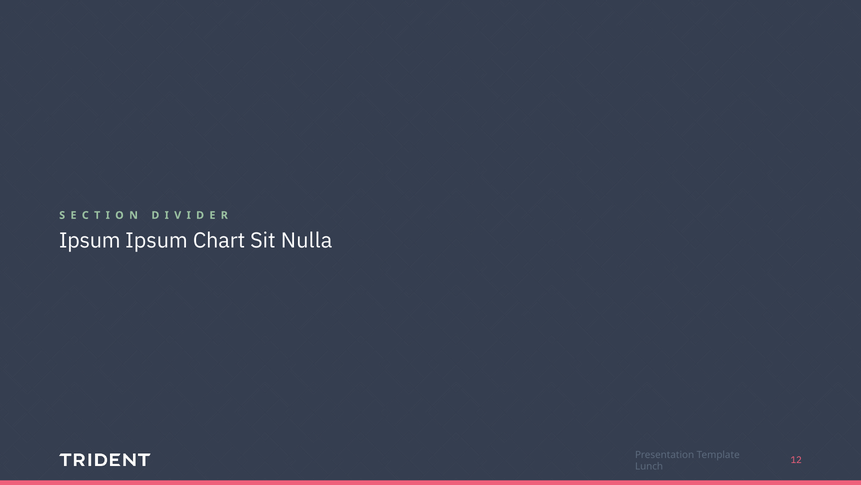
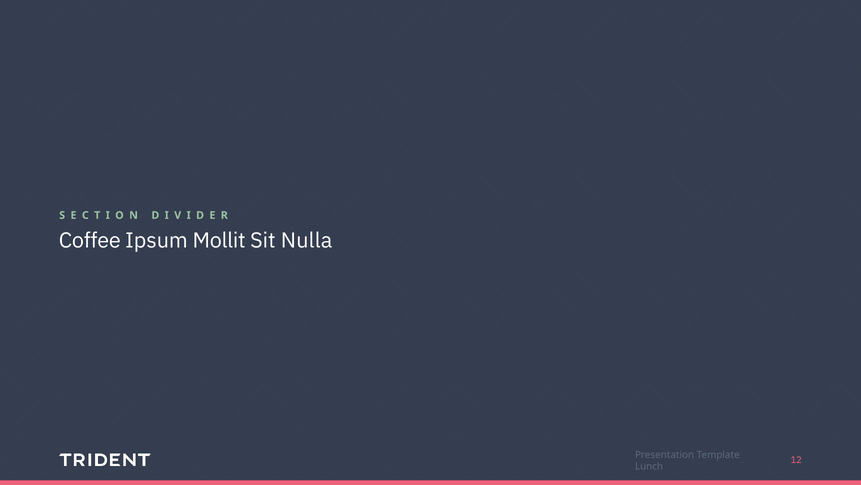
Ipsum at (90, 240): Ipsum -> Coffee
Chart: Chart -> Mollit
